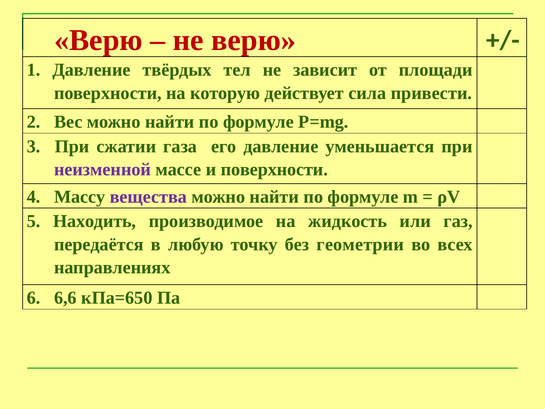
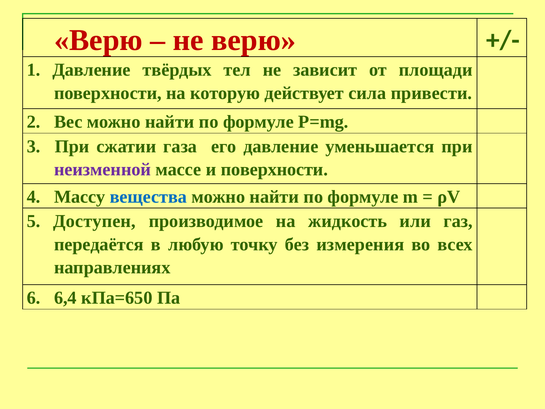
вещества colour: purple -> blue
Находить: Находить -> Доступен
геометрии: геометрии -> измерения
6,6: 6,6 -> 6,4
